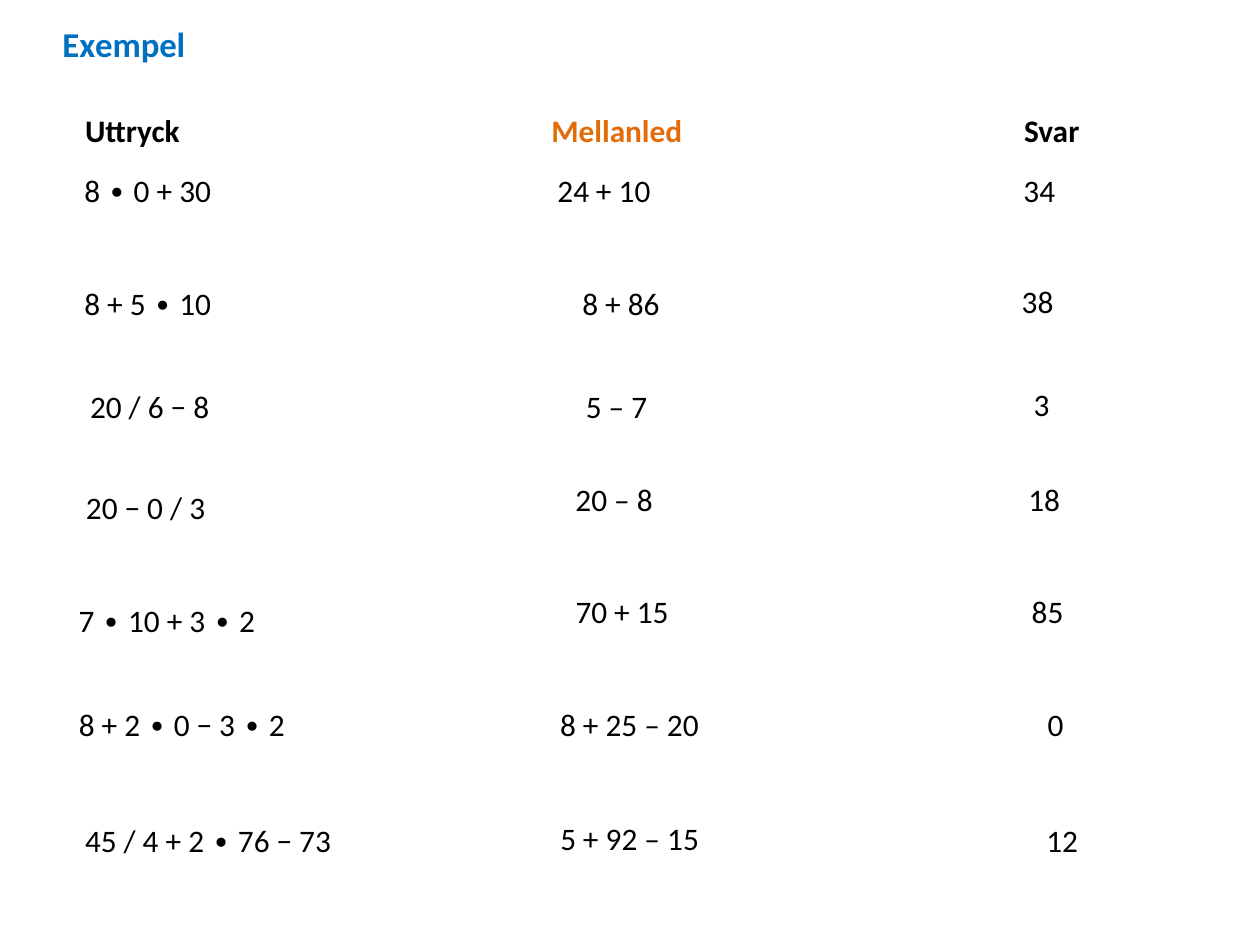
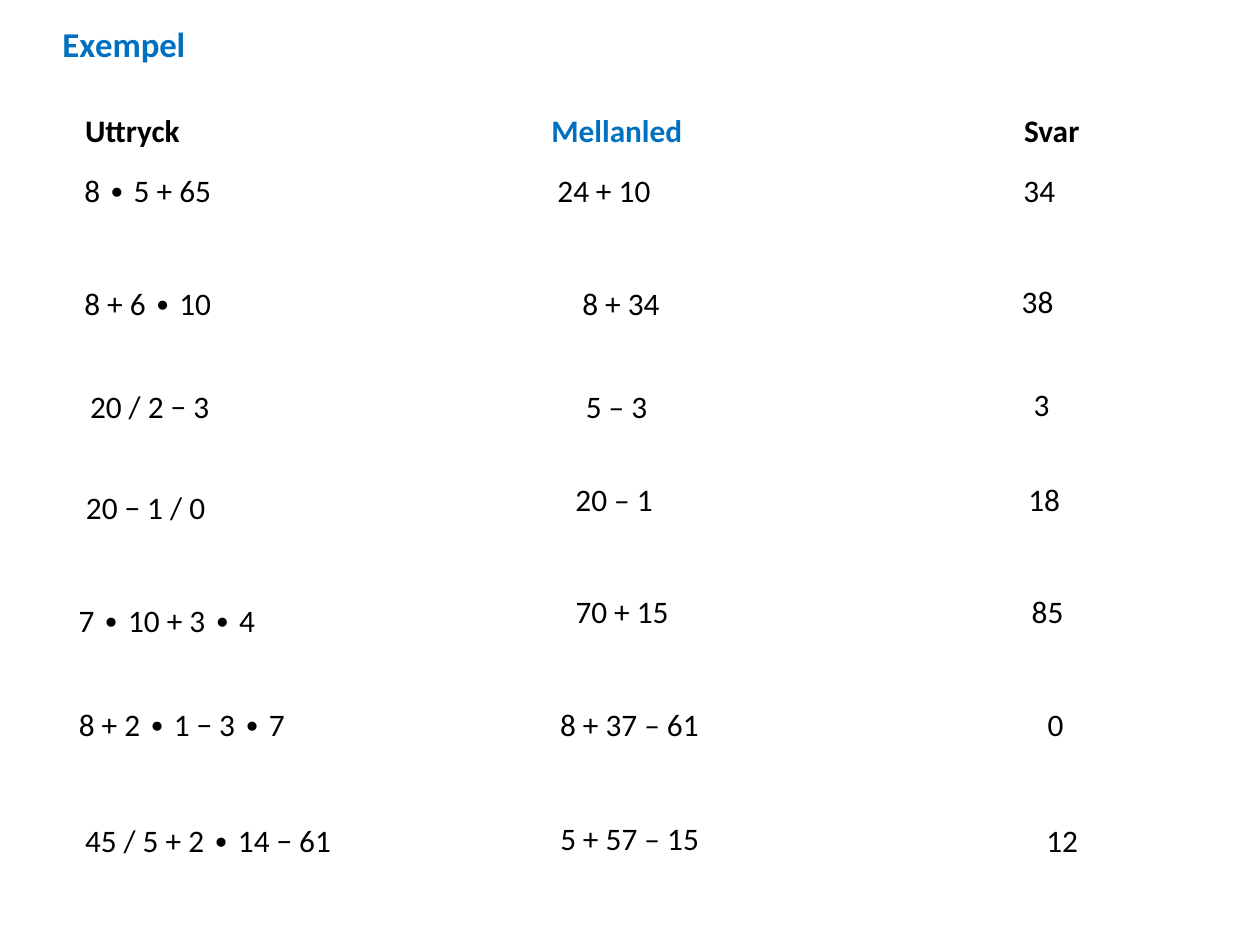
Mellanled colour: orange -> blue
8 0: 0 -> 5
30: 30 -> 65
86 at (644, 305): 86 -> 34
5 at (138, 306): 5 -> 6
7 at (639, 408): 7 -> 3
6 at (156, 408): 6 -> 2
8 at (201, 408): 8 -> 3
8 at (645, 501): 8 -> 1
0 at (155, 509): 0 -> 1
3 at (197, 509): 3 -> 0
2 at (247, 622): 2 -> 4
2 0: 0 -> 1
2 at (277, 726): 2 -> 7
25: 25 -> 37
20 at (683, 726): 20 -> 61
92: 92 -> 57
4 at (151, 842): 4 -> 5
76: 76 -> 14
73 at (315, 842): 73 -> 61
